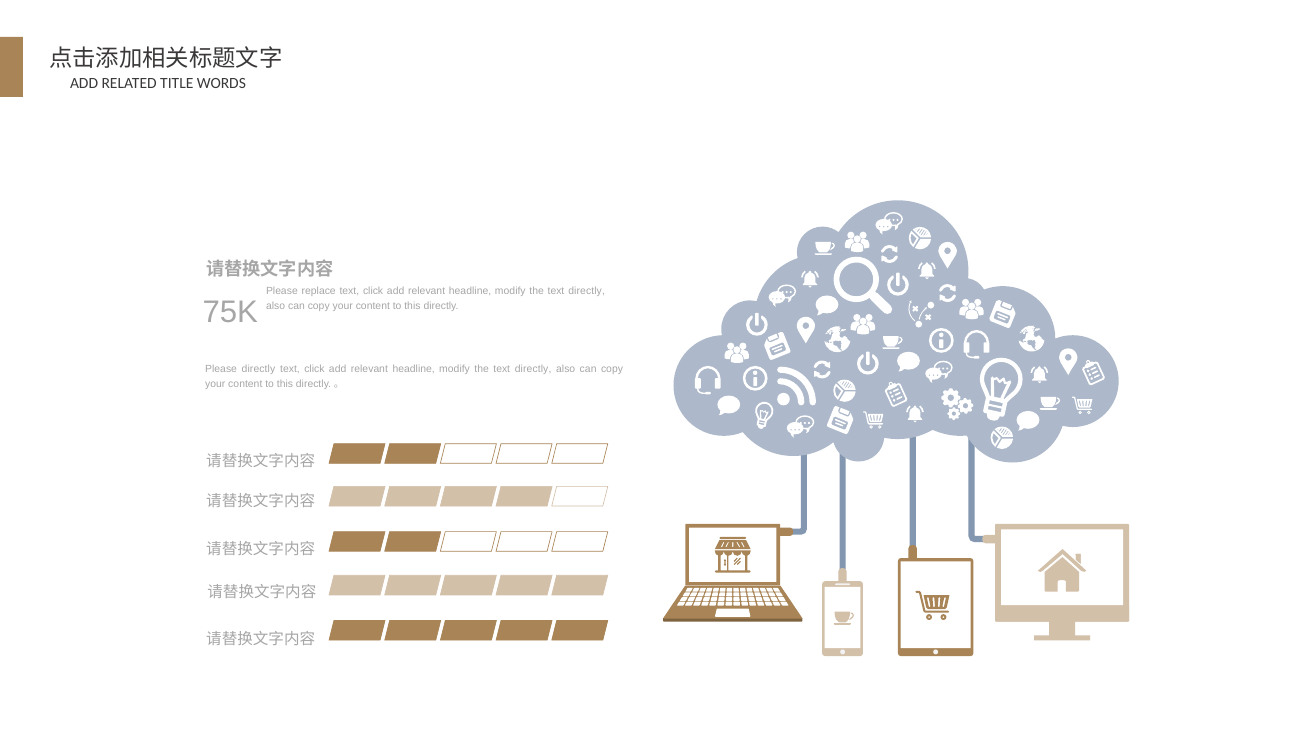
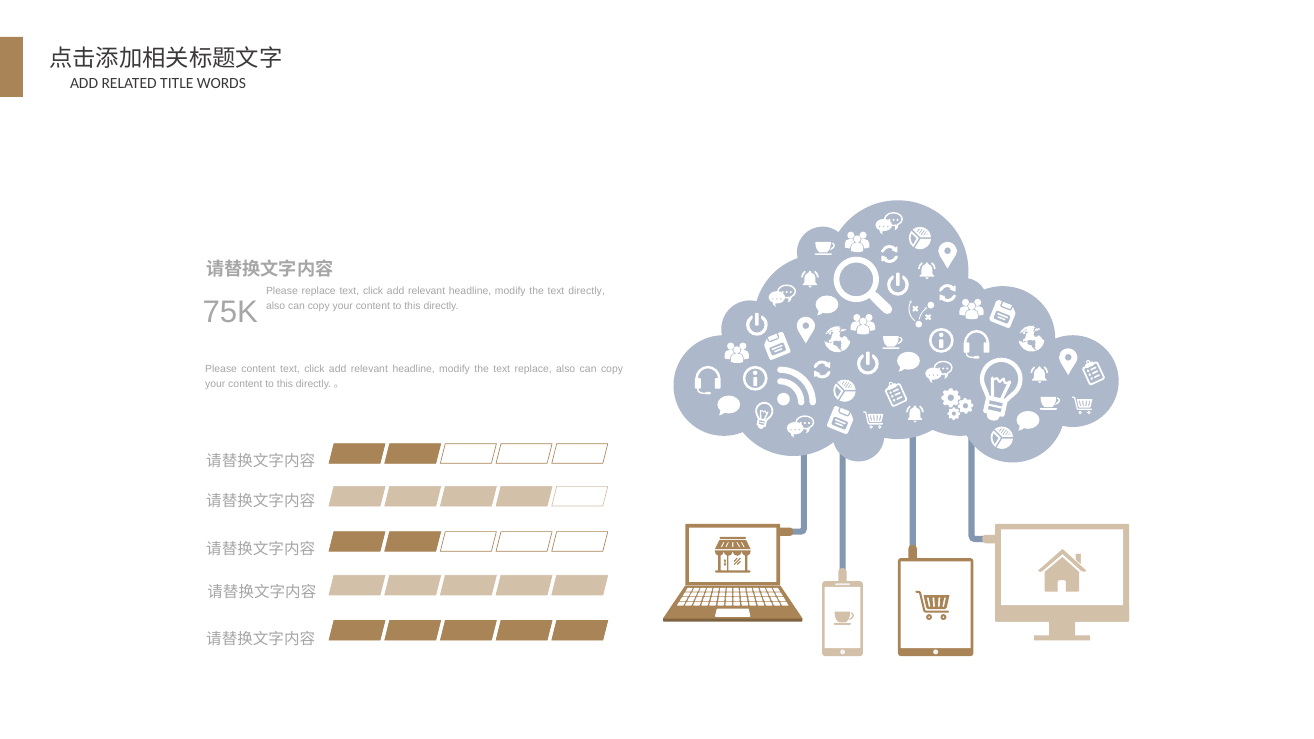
Please directly: directly -> content
directly at (533, 369): directly -> replace
